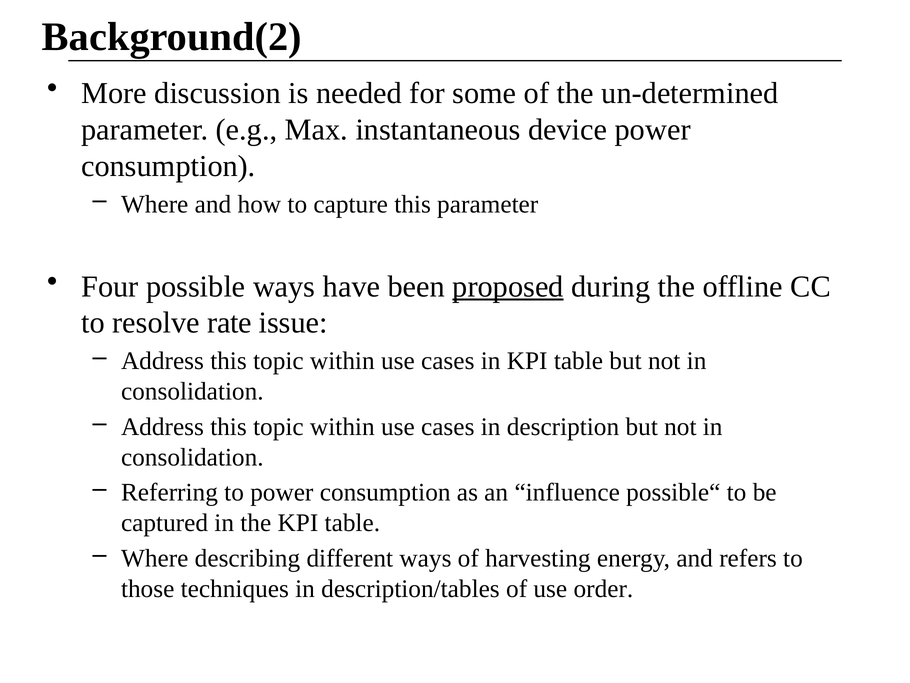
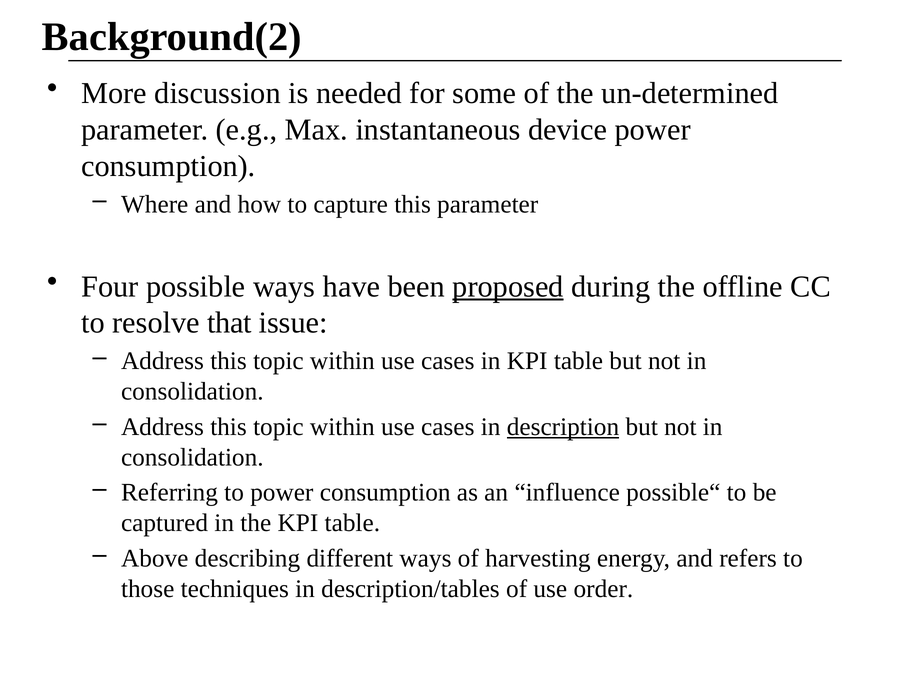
rate: rate -> that
description underline: none -> present
Where at (155, 558): Where -> Above
